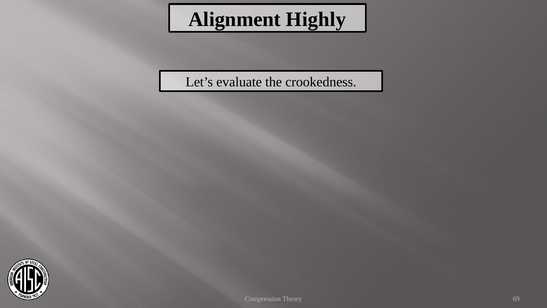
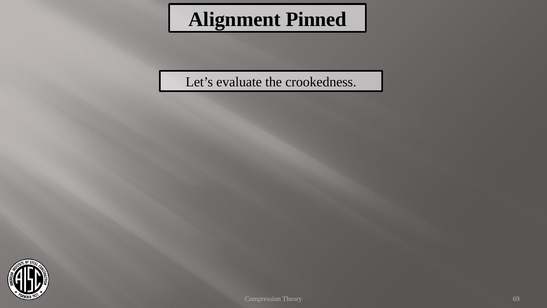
Highly: Highly -> Pinned
